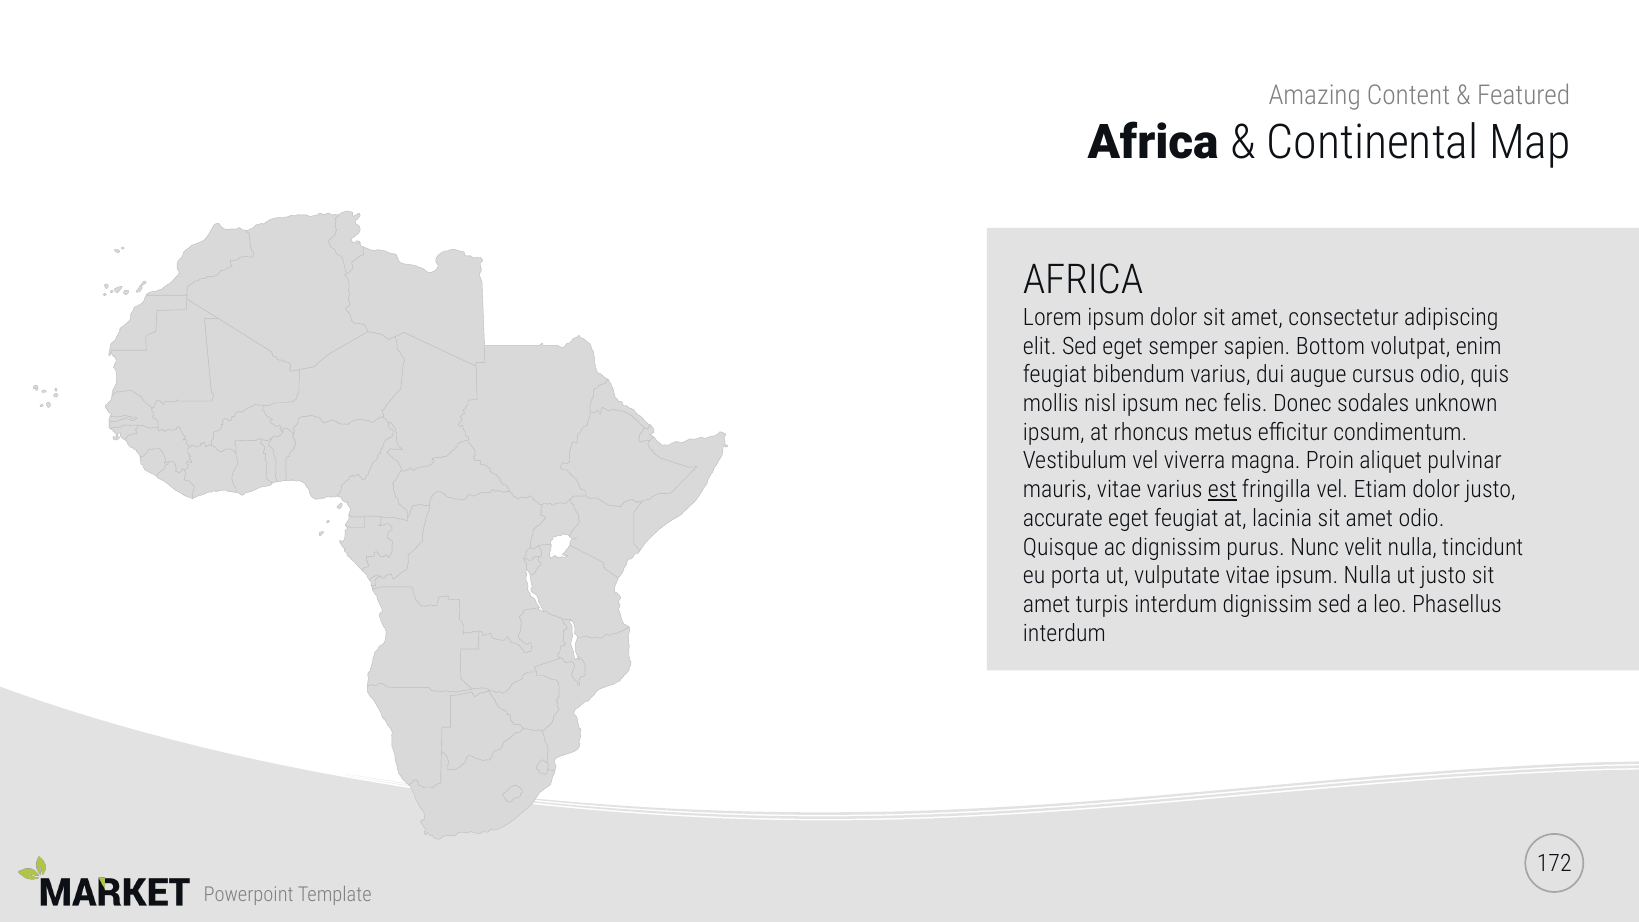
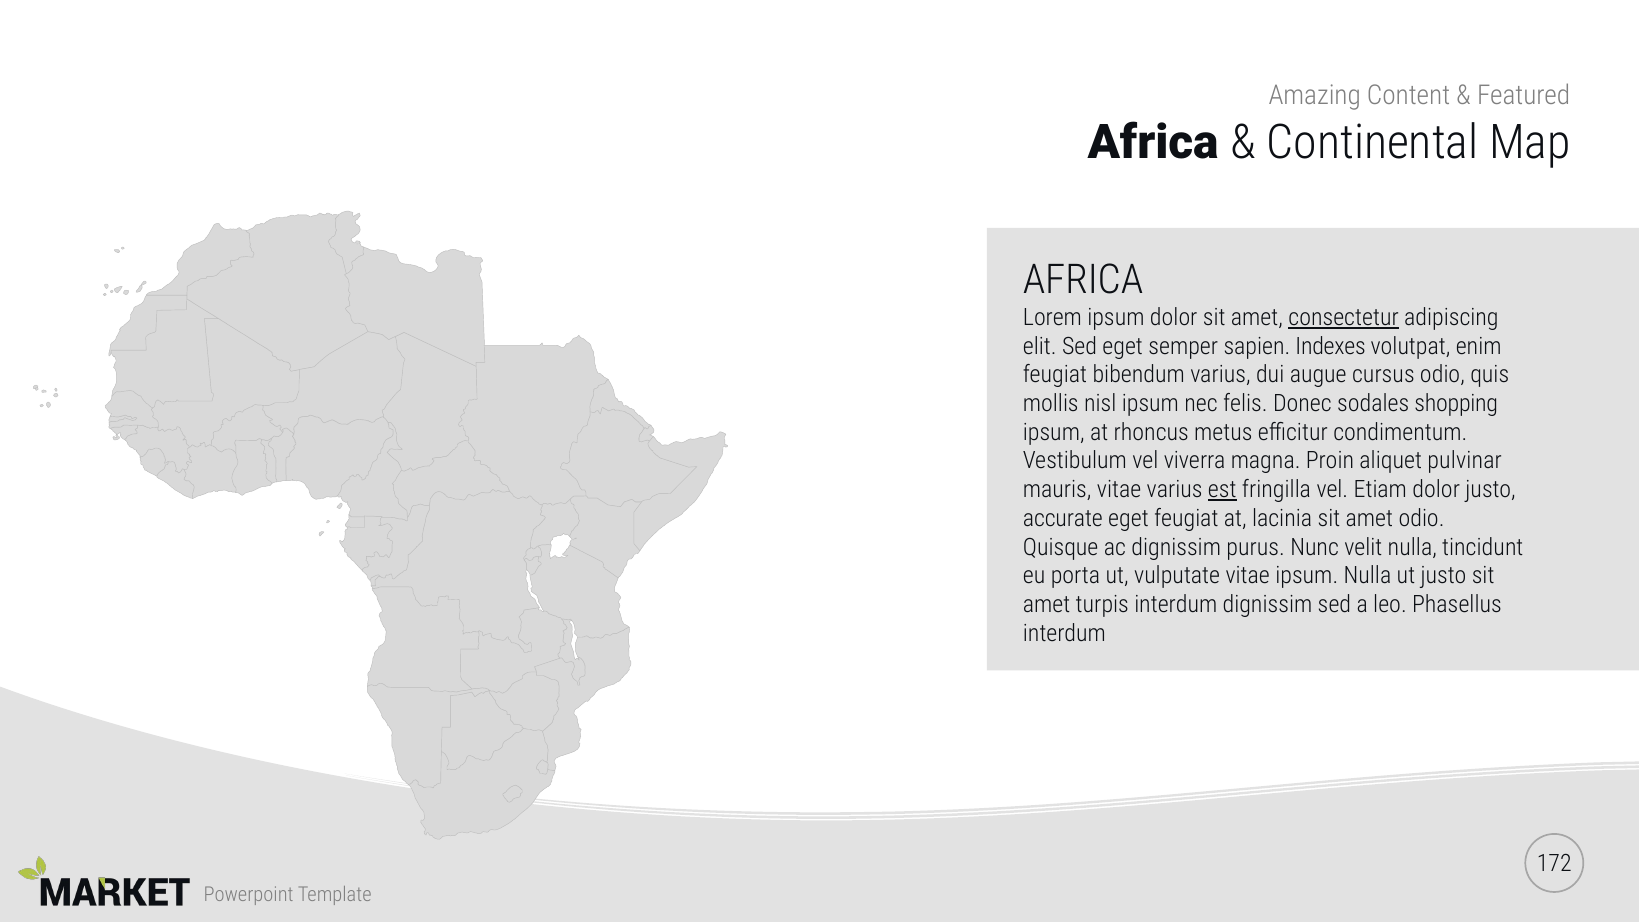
consectetur underline: none -> present
Bottom: Bottom -> Indexes
unknown: unknown -> shopping
